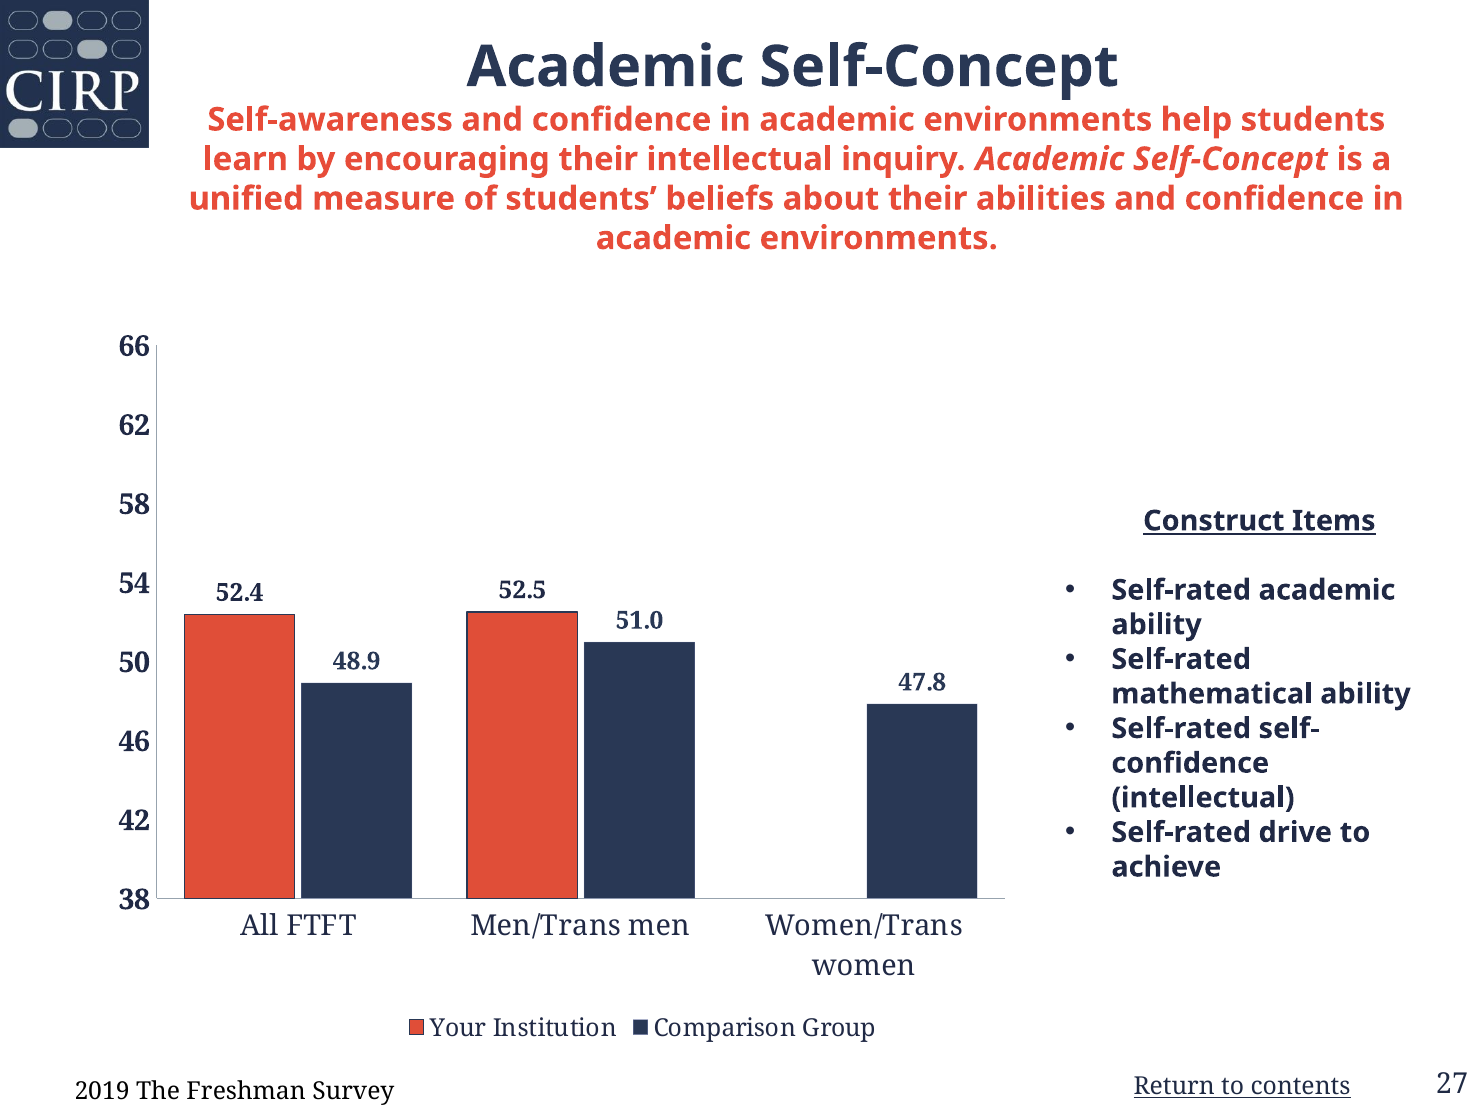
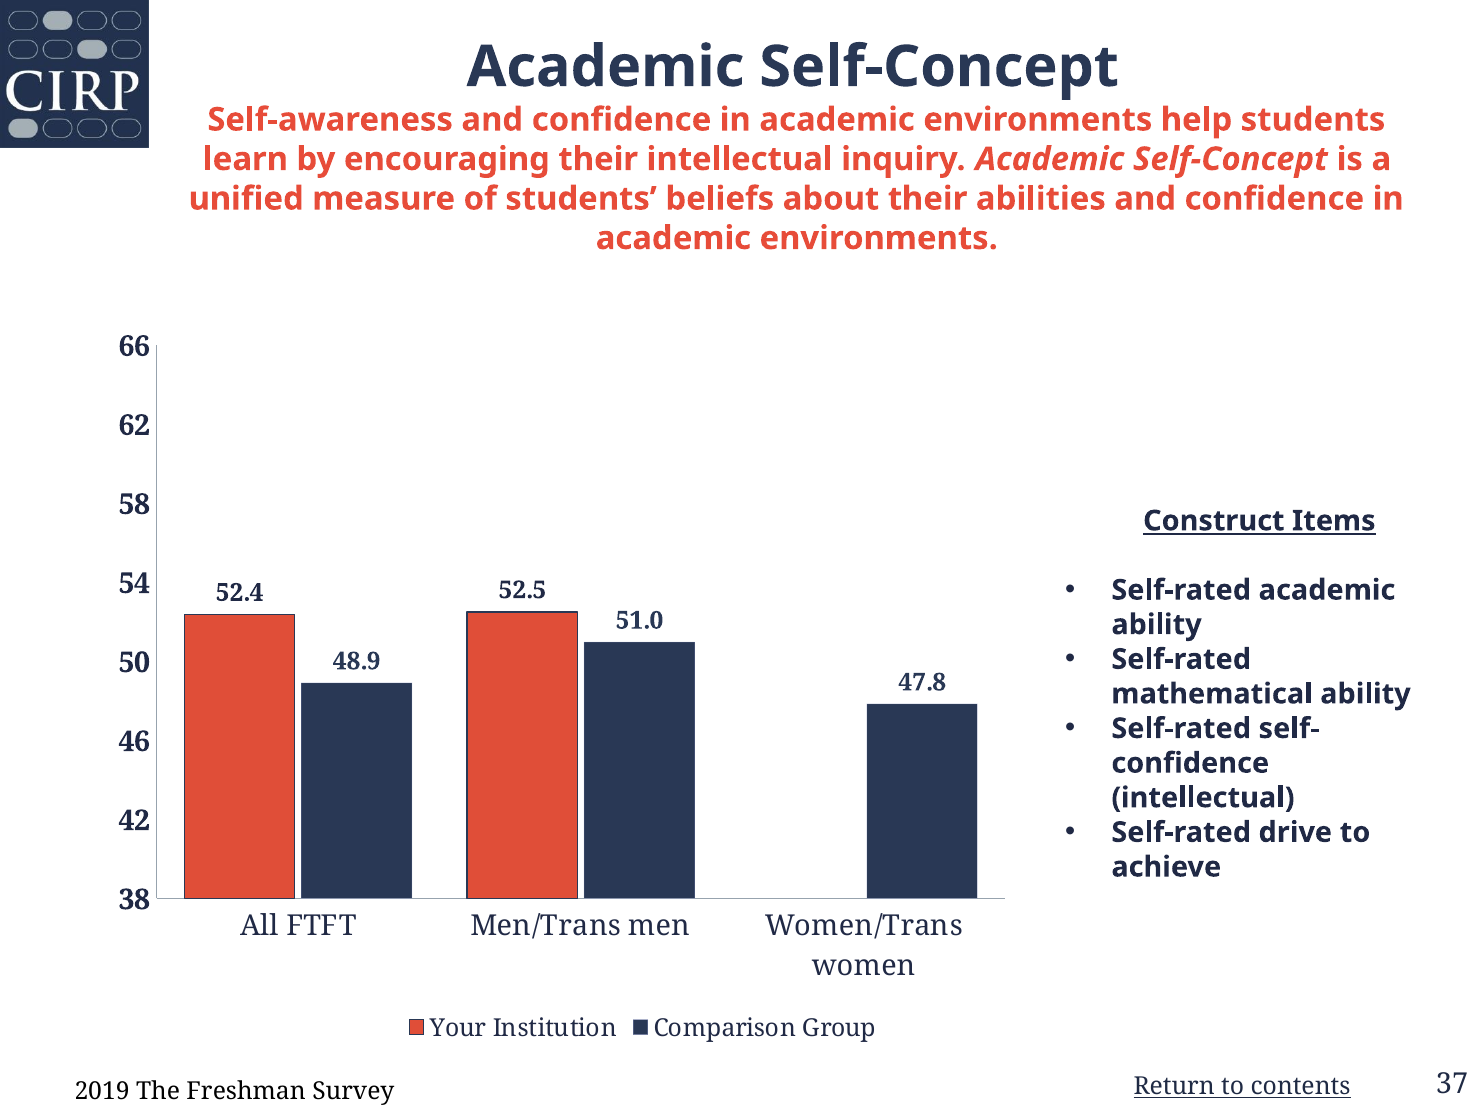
27: 27 -> 37
